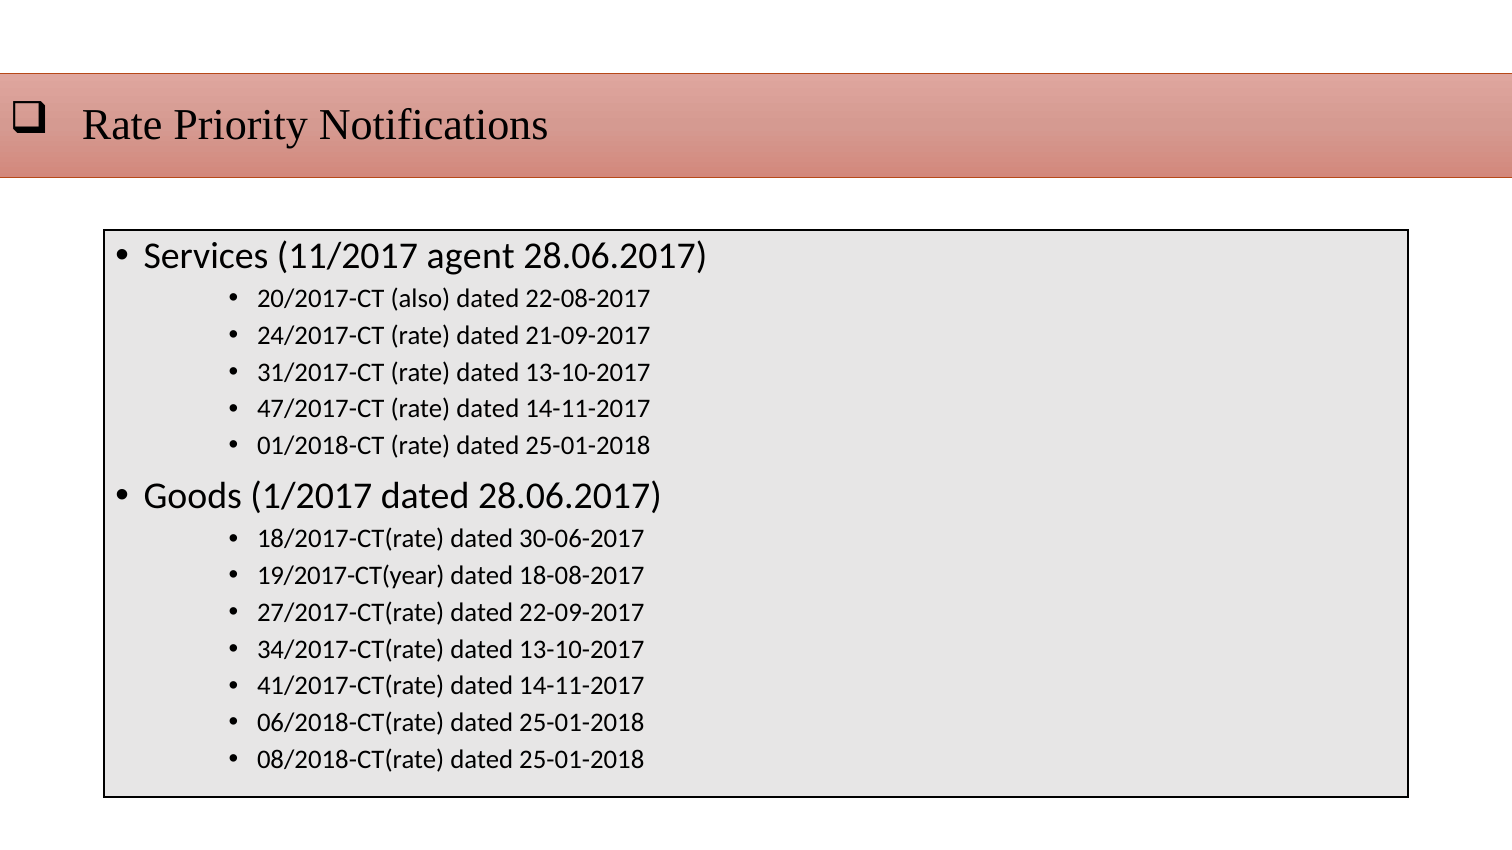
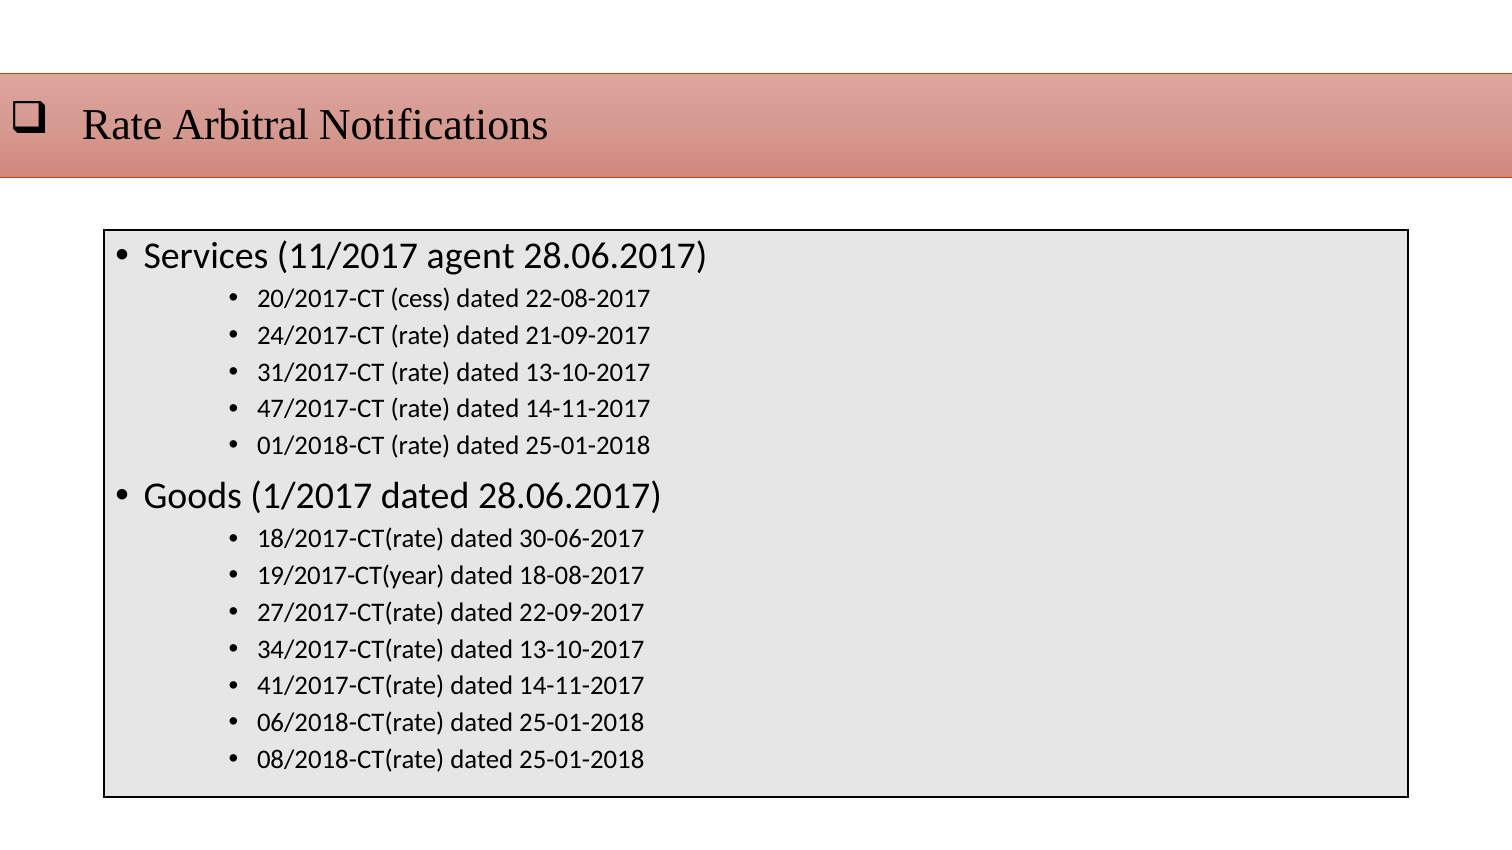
Priority: Priority -> Arbitral
also: also -> cess
